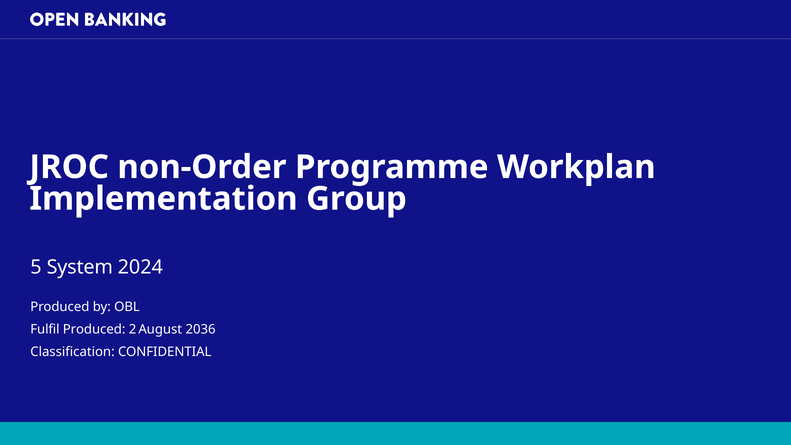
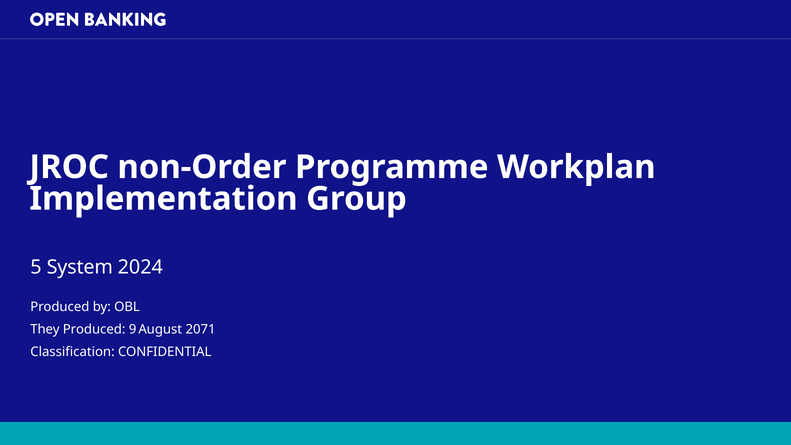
Fulfil: Fulfil -> They
2: 2 -> 9
2036: 2036 -> 2071
